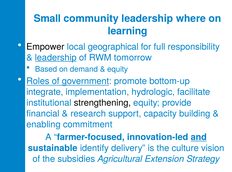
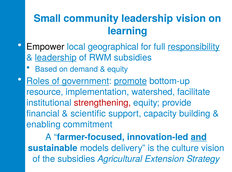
leadership where: where -> vision
responsibility underline: none -> present
RWM tomorrow: tomorrow -> subsidies
promote underline: none -> present
integrate: integrate -> resource
hydrologic: hydrologic -> watershed
strengthening colour: black -> red
research: research -> scientific
identify: identify -> models
